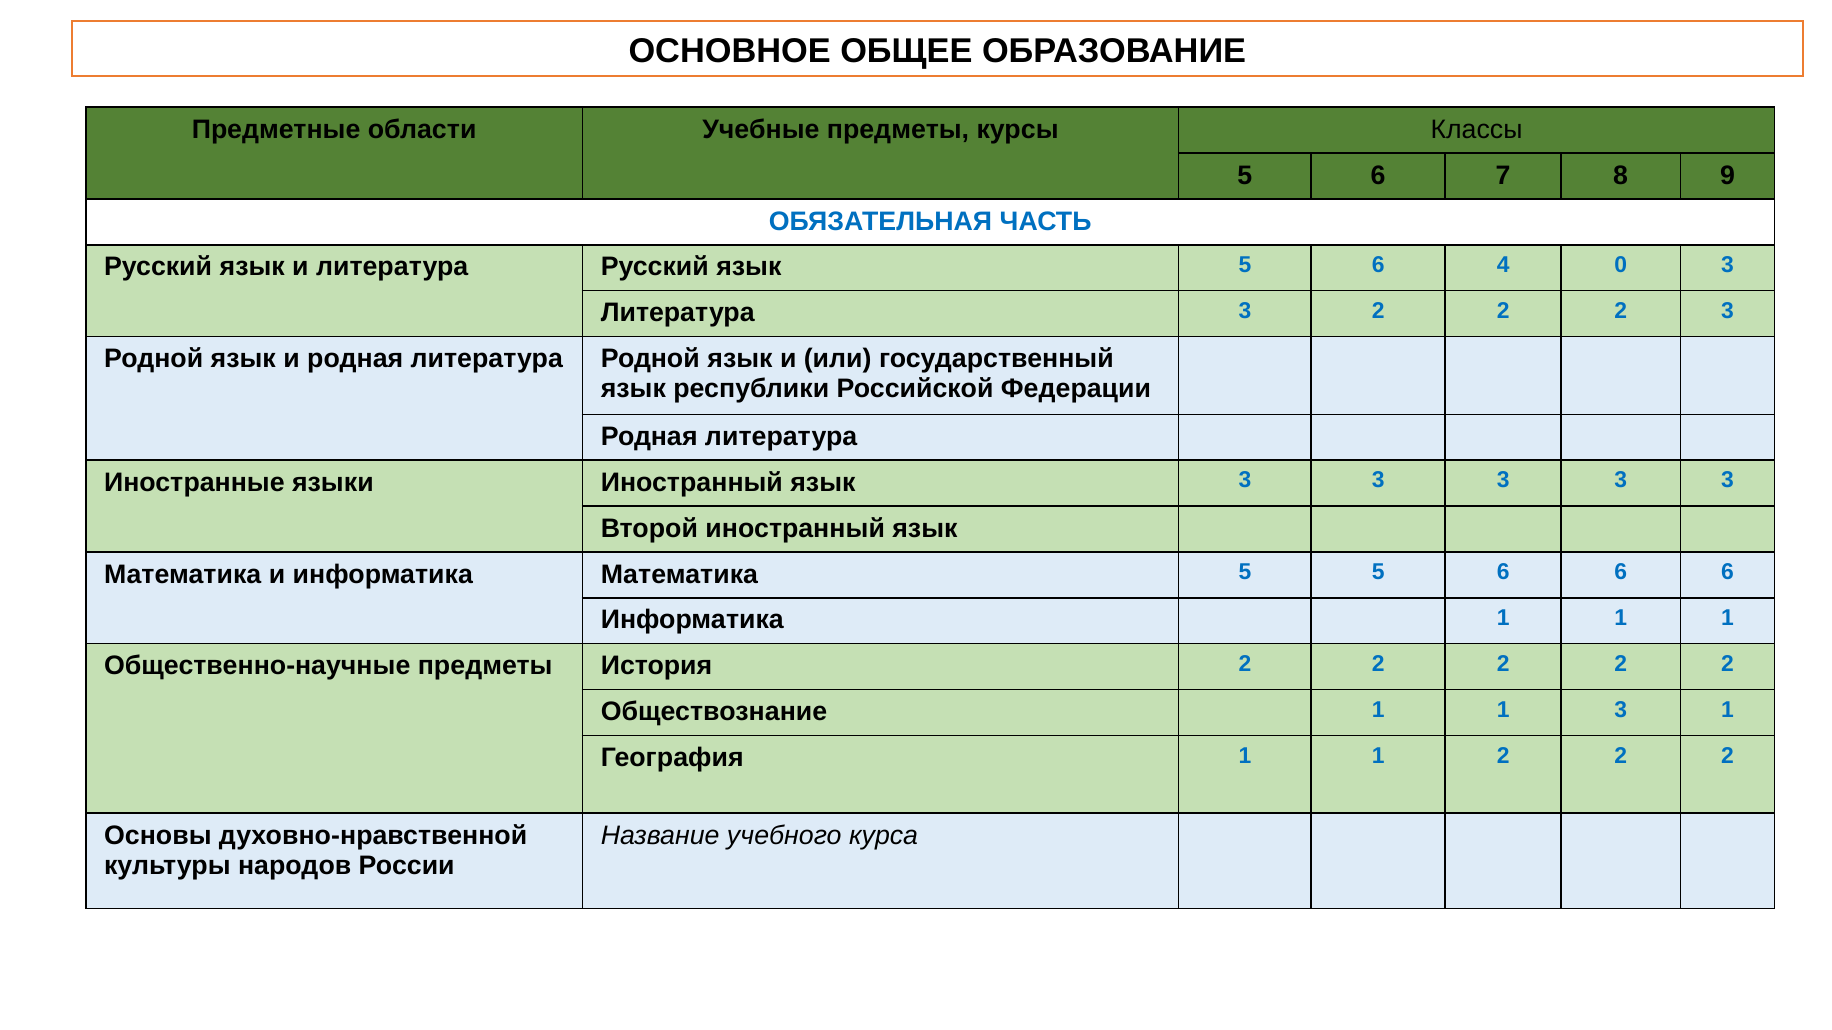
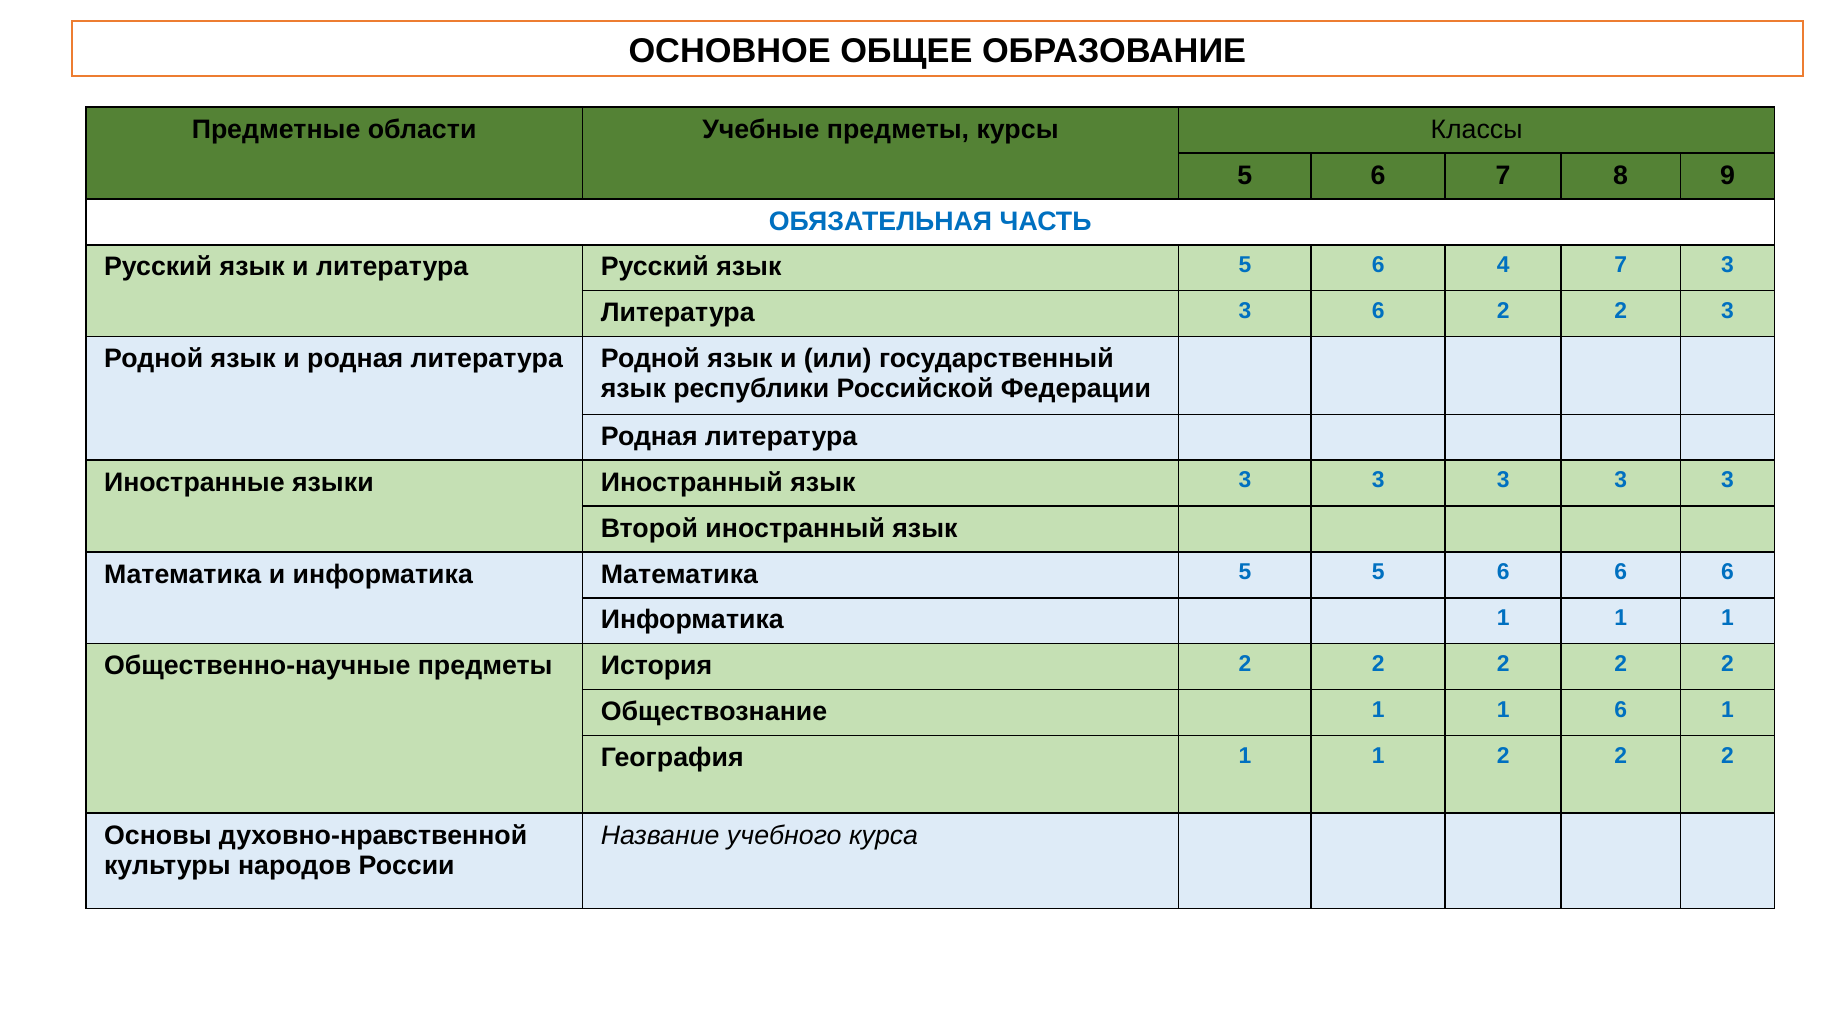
4 0: 0 -> 7
3 2: 2 -> 6
1 3: 3 -> 6
